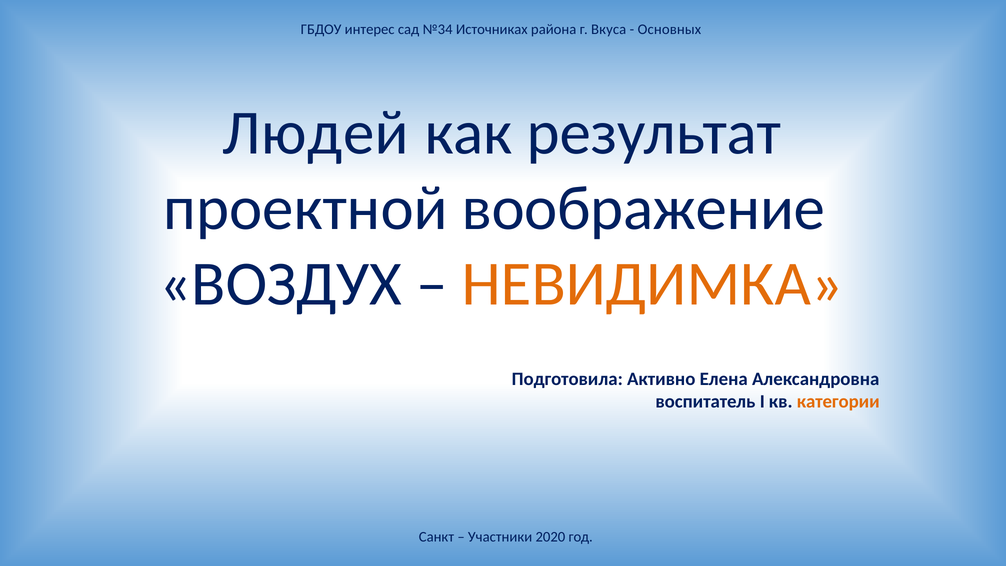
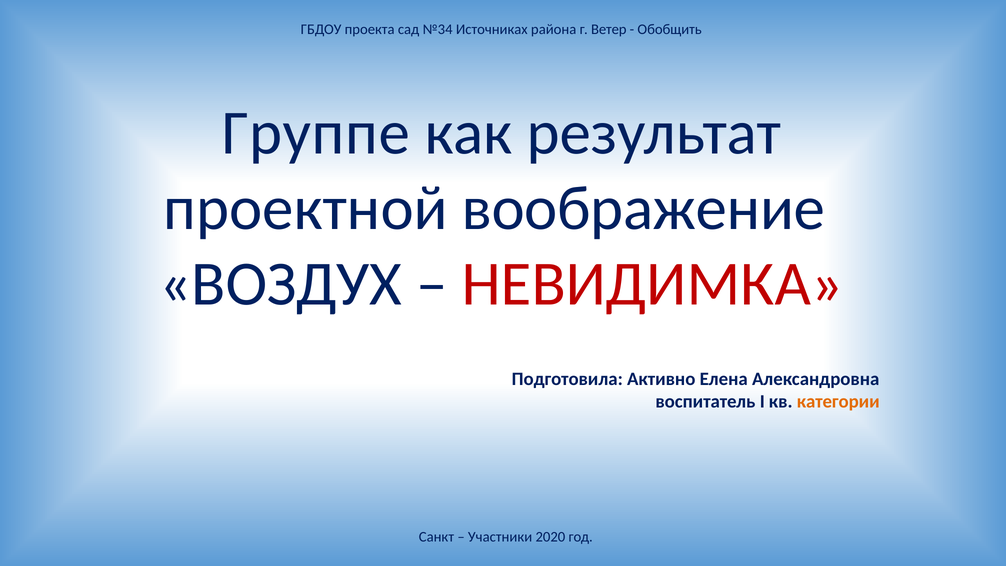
интерес: интерес -> проекта
Вкуса: Вкуса -> Ветер
Основных: Основных -> Обобщить
Людей: Людей -> Группе
НЕВИДИМКА colour: orange -> red
